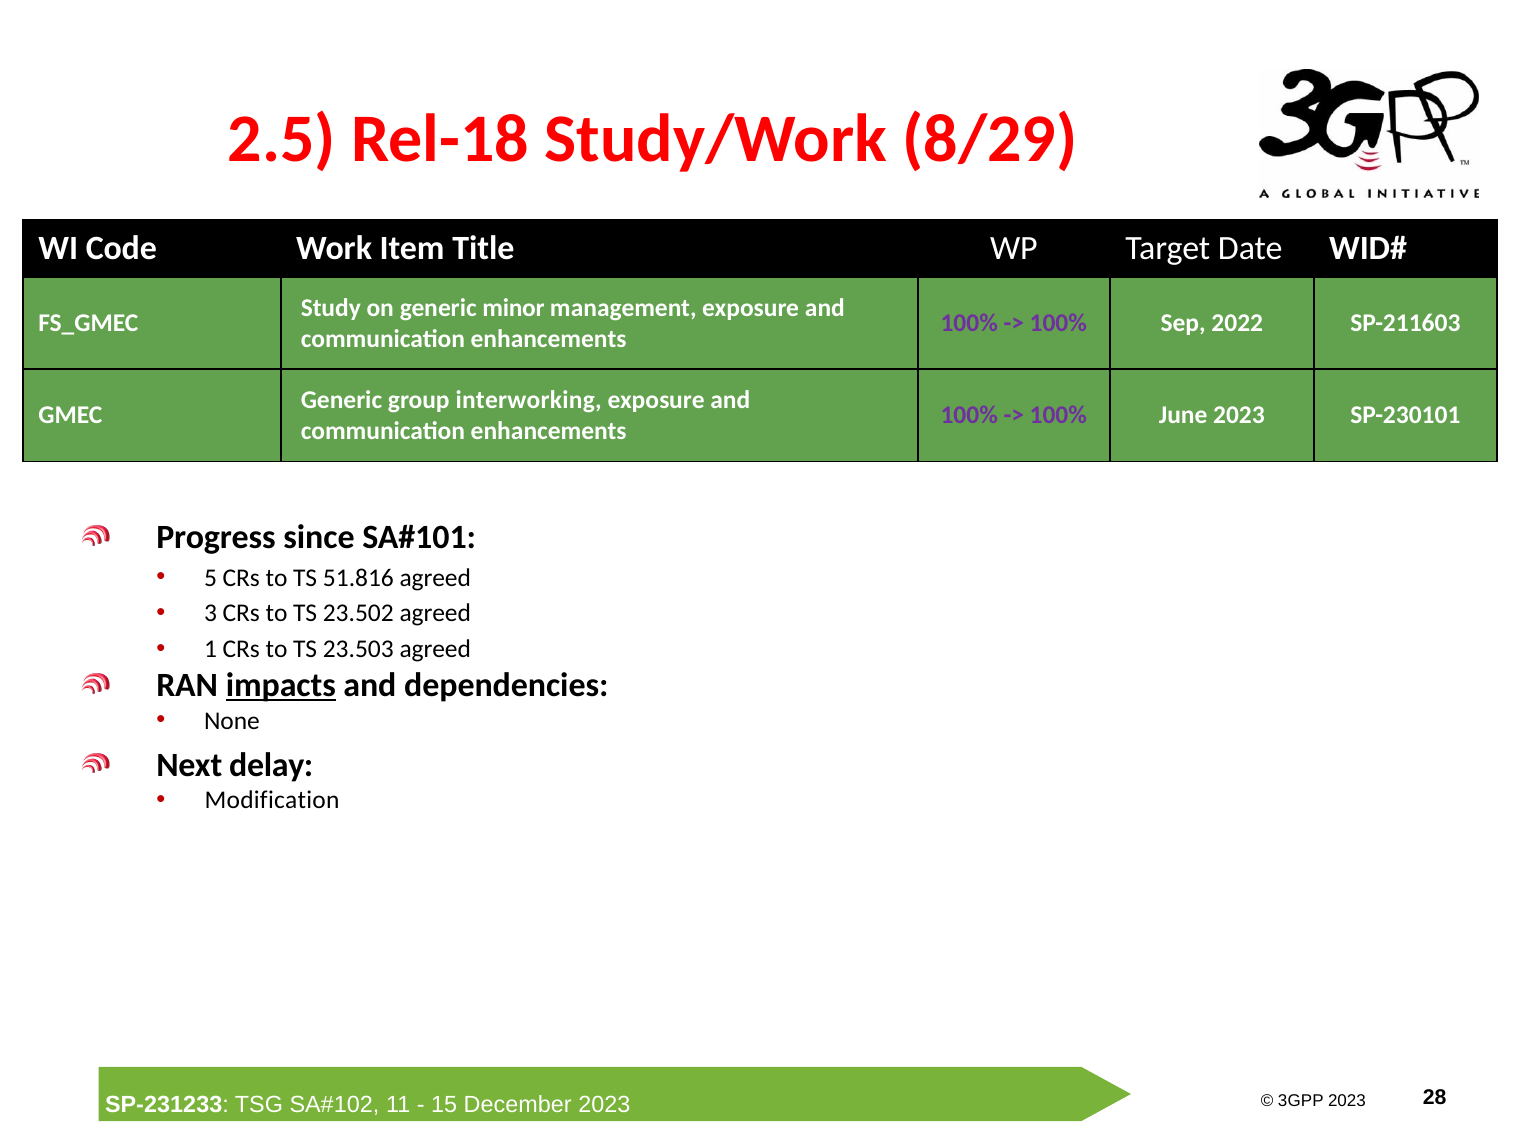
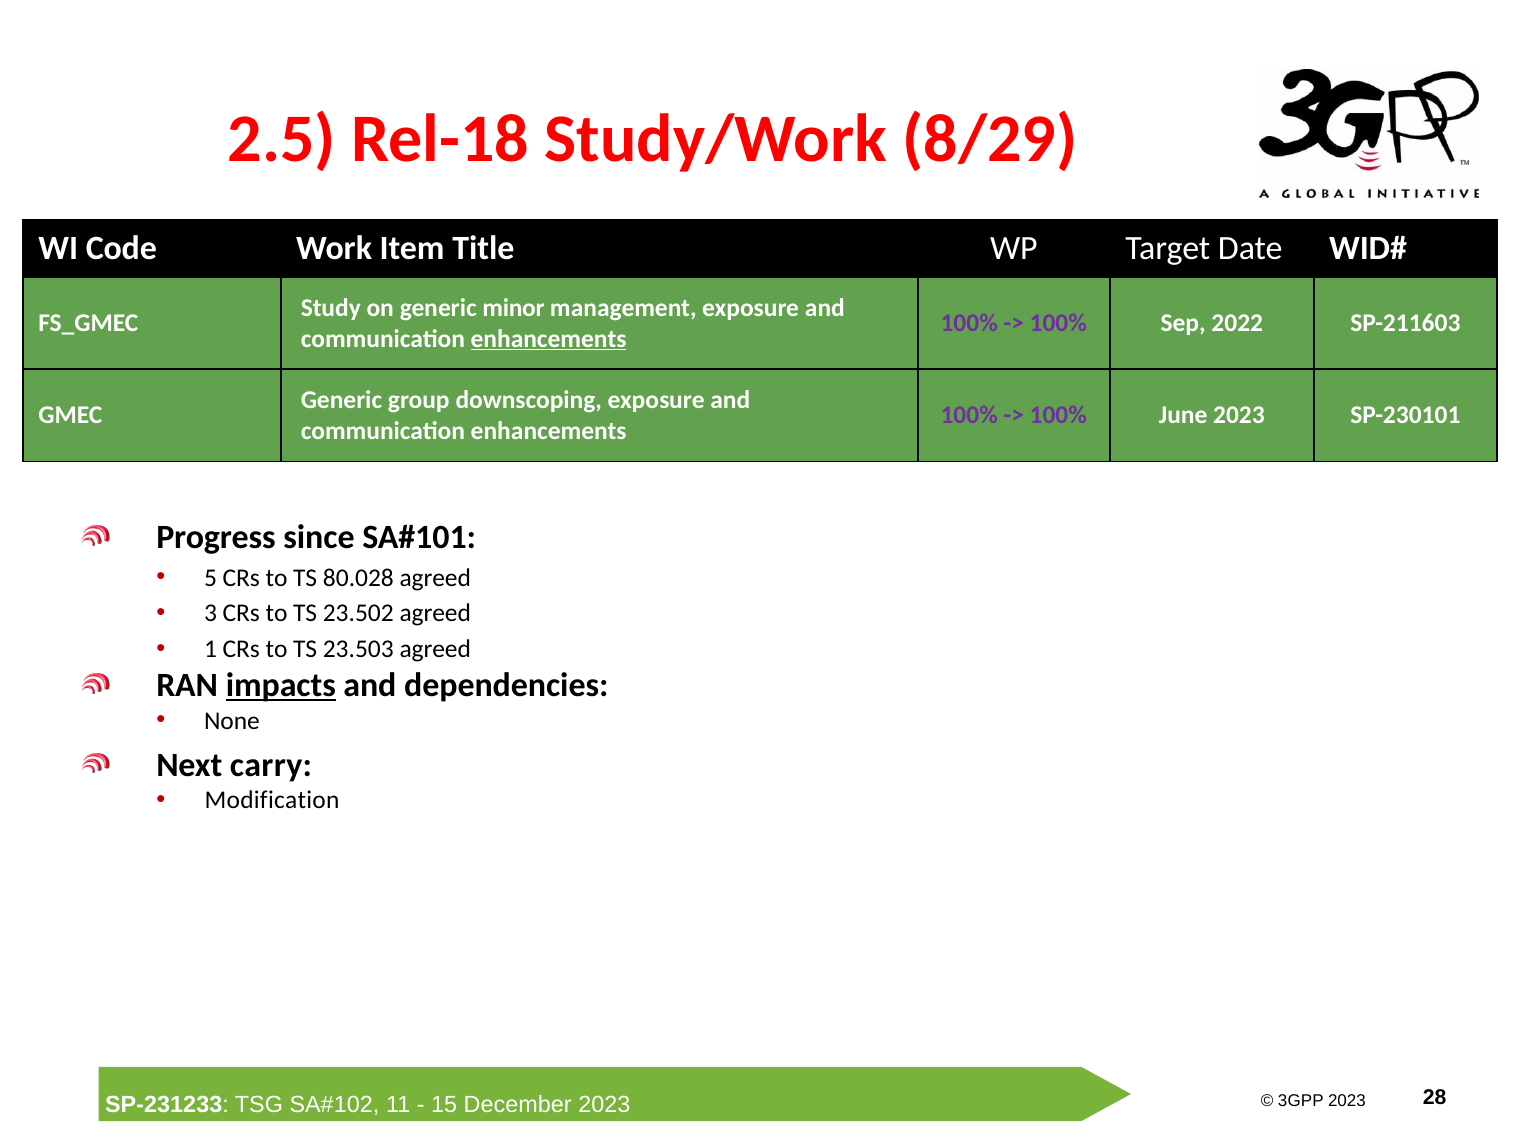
enhancements at (549, 339) underline: none -> present
interworking: interworking -> downscoping
51.816: 51.816 -> 80.028
delay: delay -> carry
